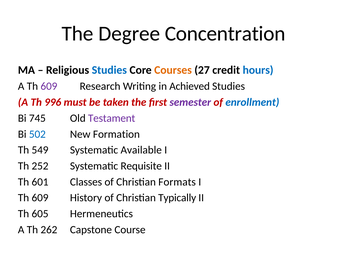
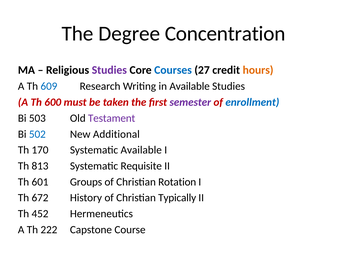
Studies at (109, 70) colour: blue -> purple
Courses colour: orange -> blue
hours colour: blue -> orange
609 at (49, 86) colour: purple -> blue
in Achieved: Achieved -> Available
996: 996 -> 600
745: 745 -> 503
Formation: Formation -> Additional
549: 549 -> 170
252: 252 -> 813
Classes: Classes -> Groups
Formats: Formats -> Rotation
609 at (40, 198): 609 -> 672
605: 605 -> 452
262: 262 -> 222
